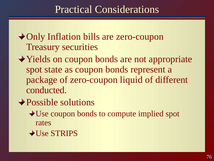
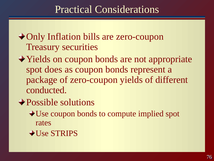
state: state -> does
zero-coupon liquid: liquid -> yields
